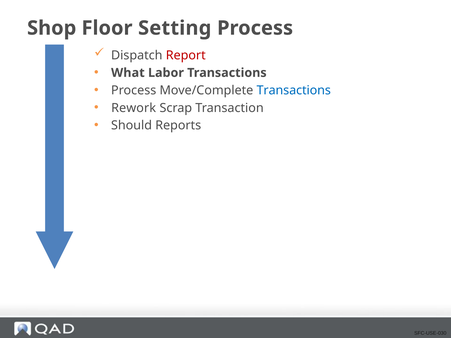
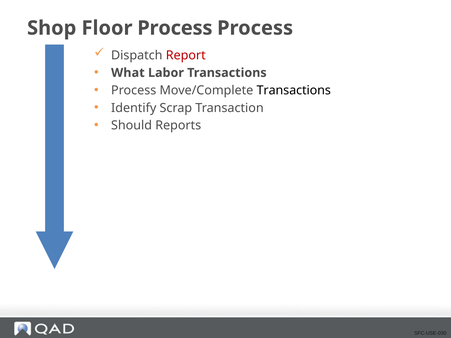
Floor Setting: Setting -> Process
Transactions at (294, 90) colour: blue -> black
Rework: Rework -> Identify
